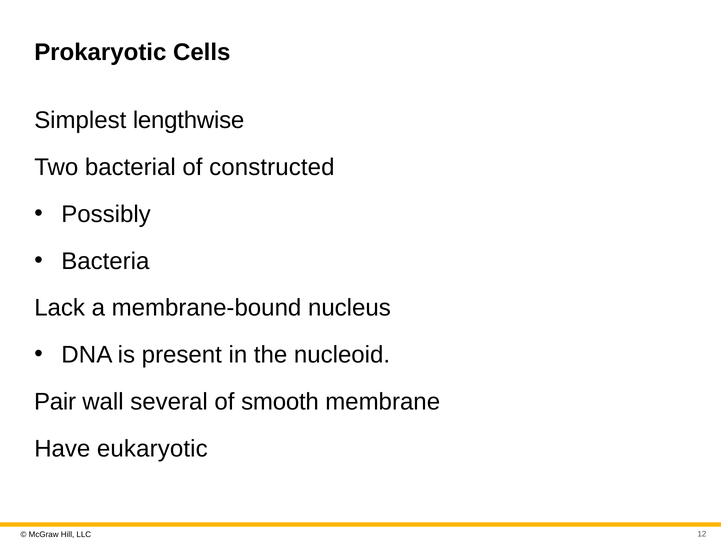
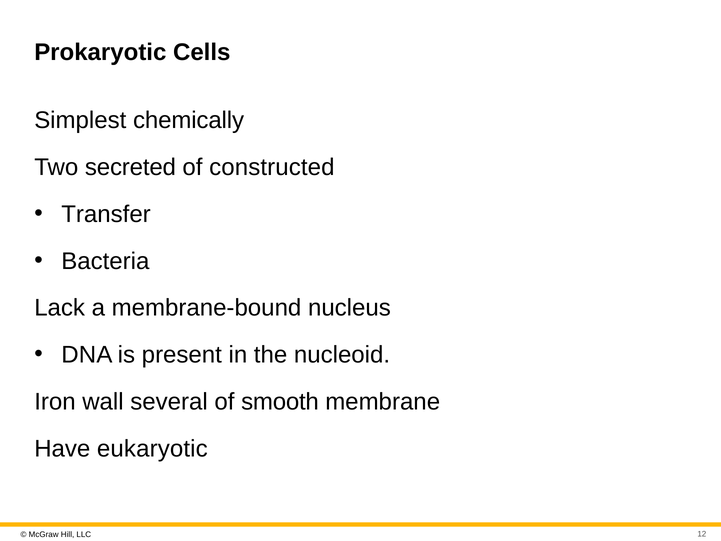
lengthwise: lengthwise -> chemically
bacterial: bacterial -> secreted
Possibly: Possibly -> Transfer
Pair: Pair -> Iron
